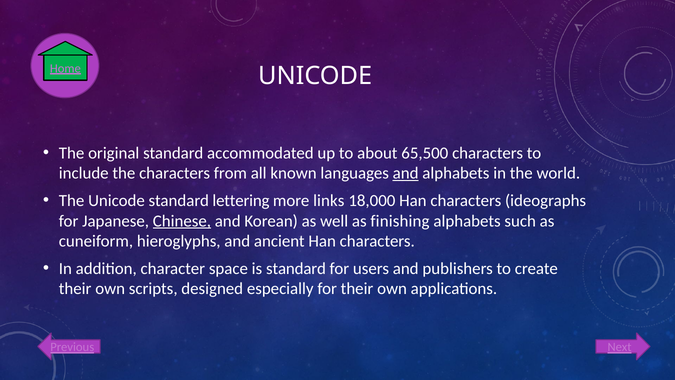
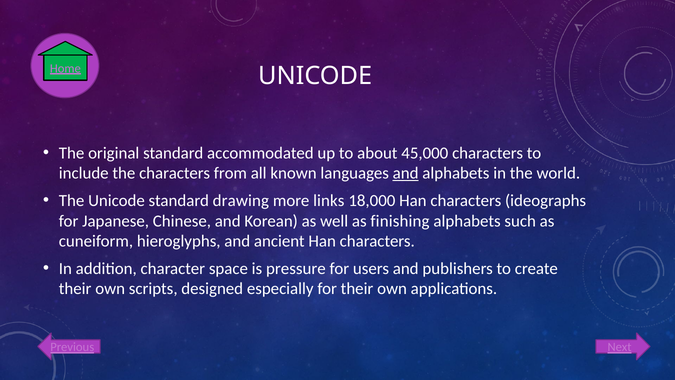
65,500: 65,500 -> 45,000
lettering: lettering -> drawing
Chinese underline: present -> none
is standard: standard -> pressure
